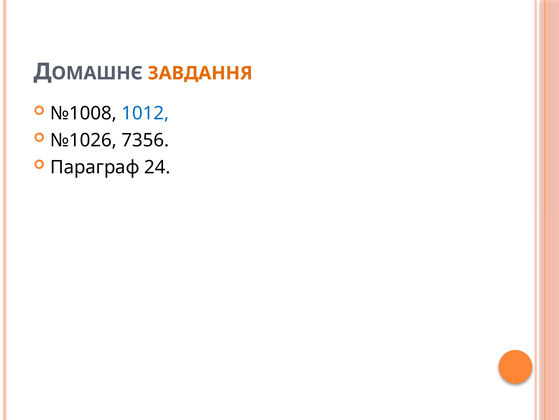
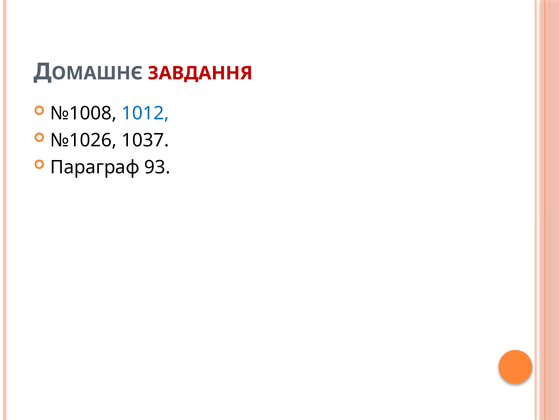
ЗАВДАННЯ colour: orange -> red
7356: 7356 -> 1037
24: 24 -> 93
